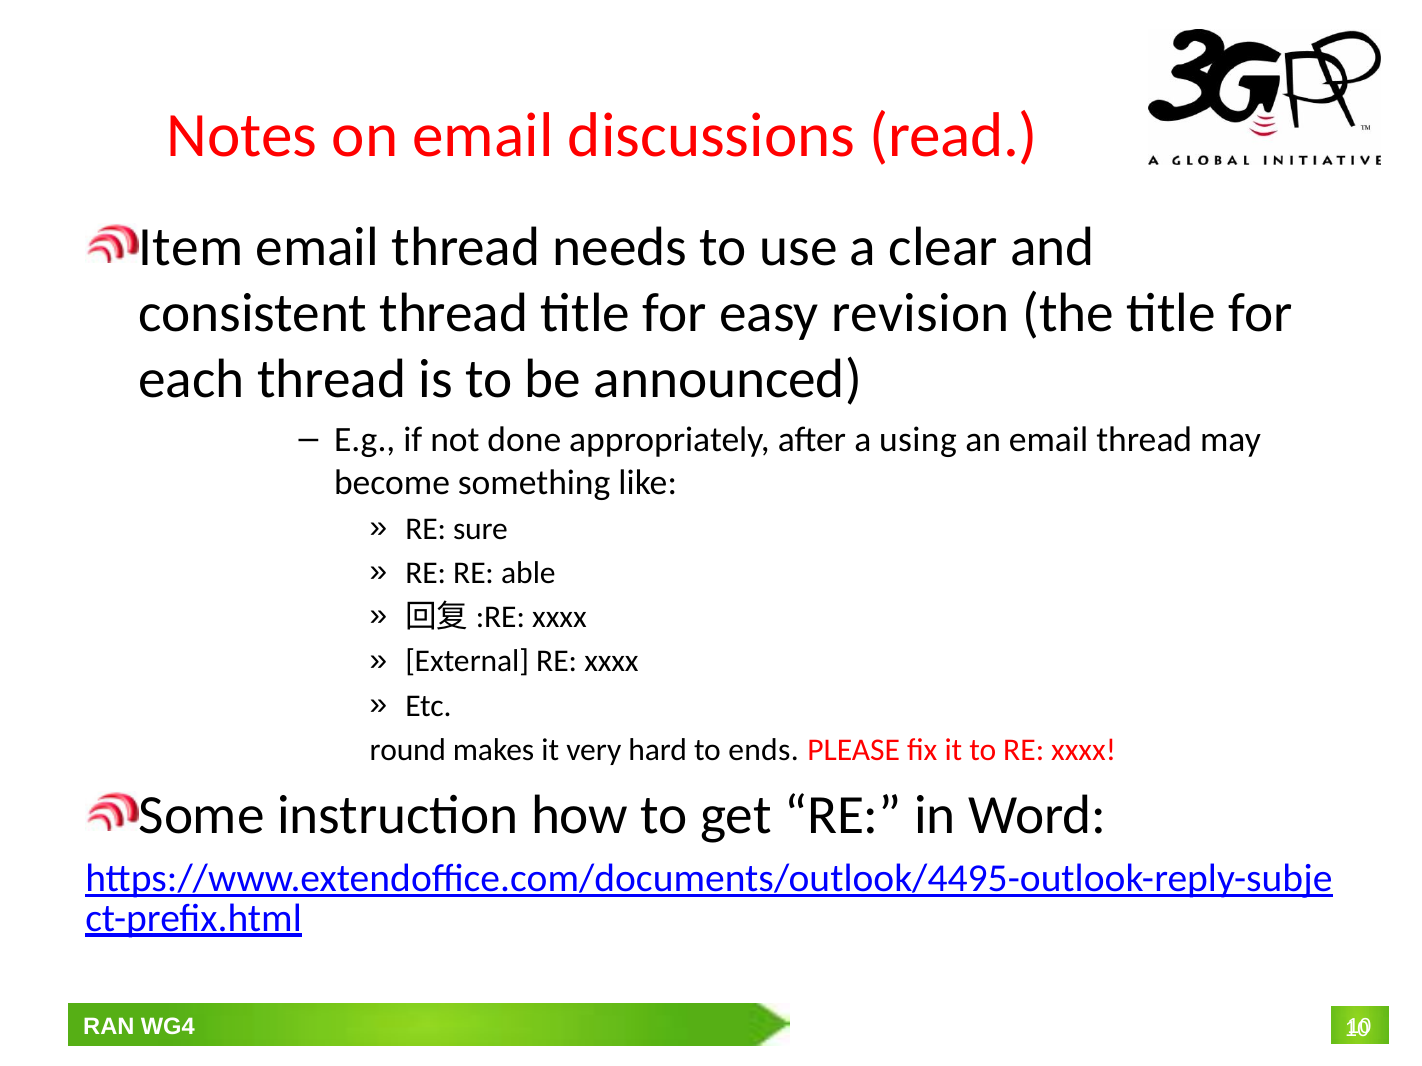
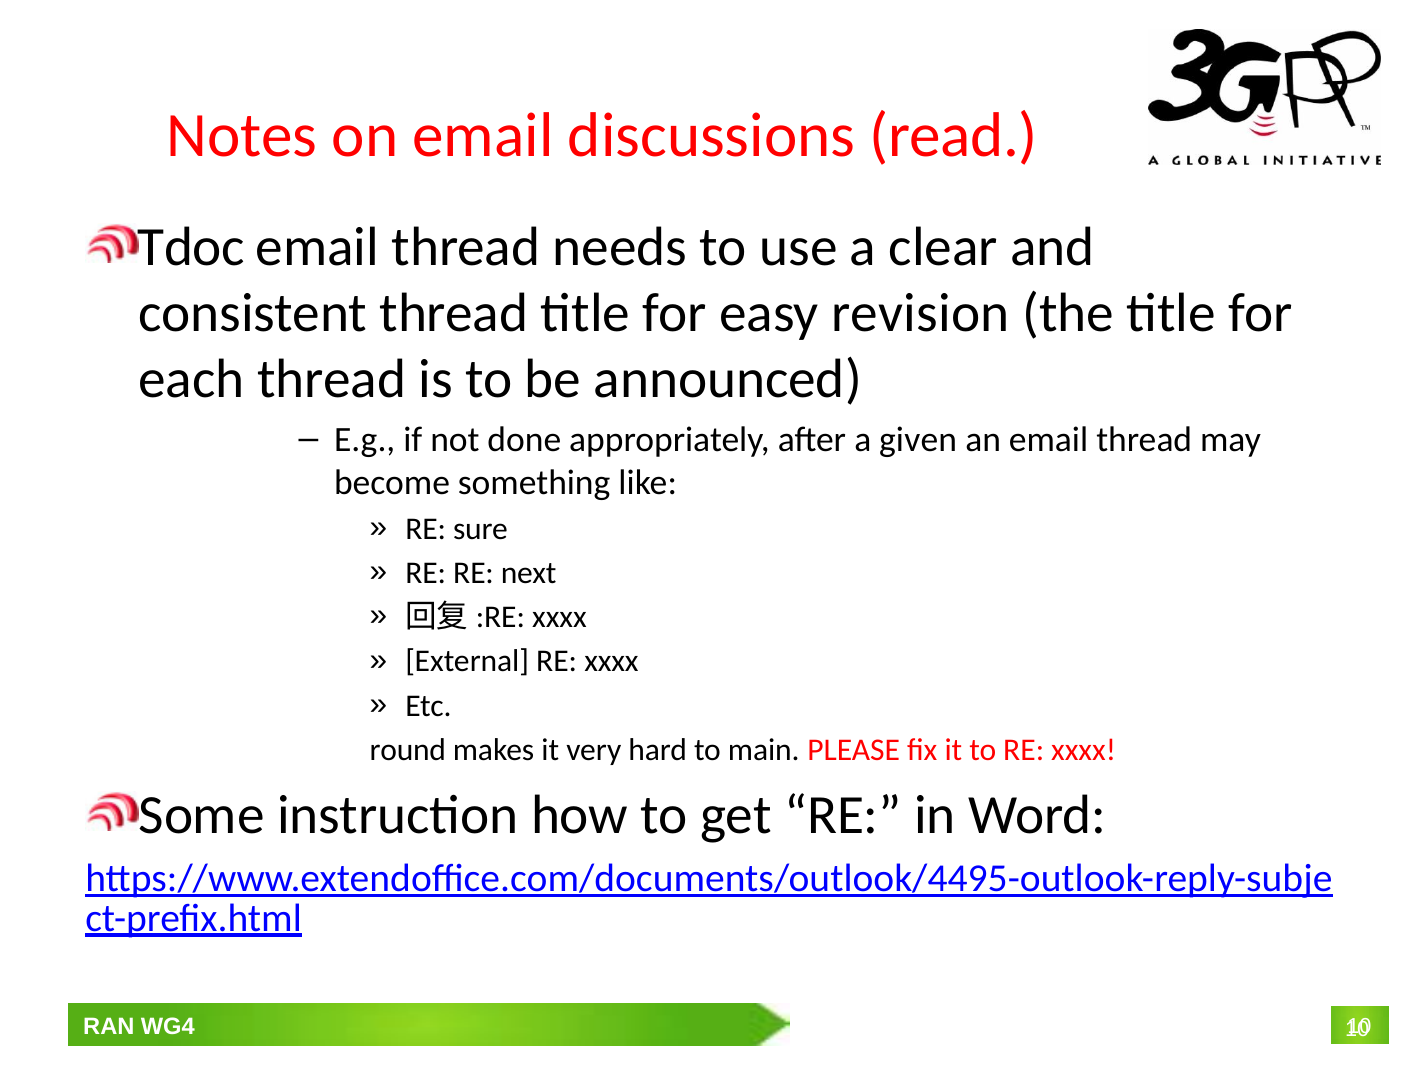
Item: Item -> Tdoc
using: using -> given
able: able -> next
ends: ends -> main
